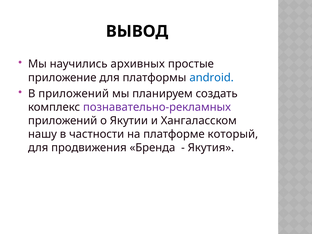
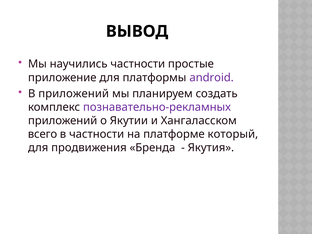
научились архивных: архивных -> частности
android colour: blue -> purple
нашу: нашу -> всего
